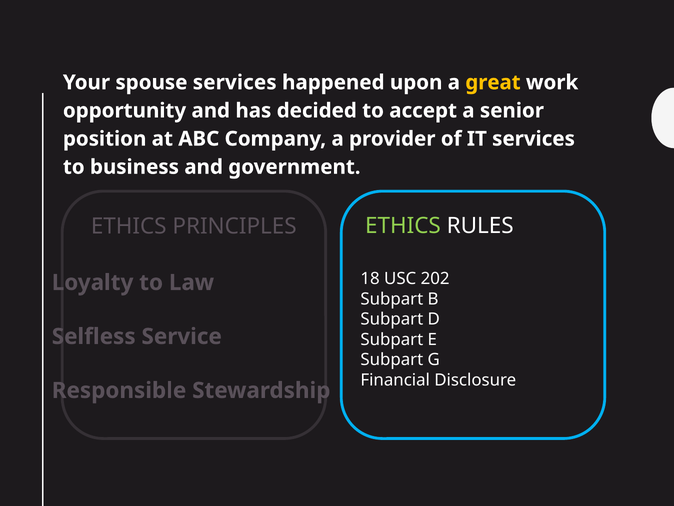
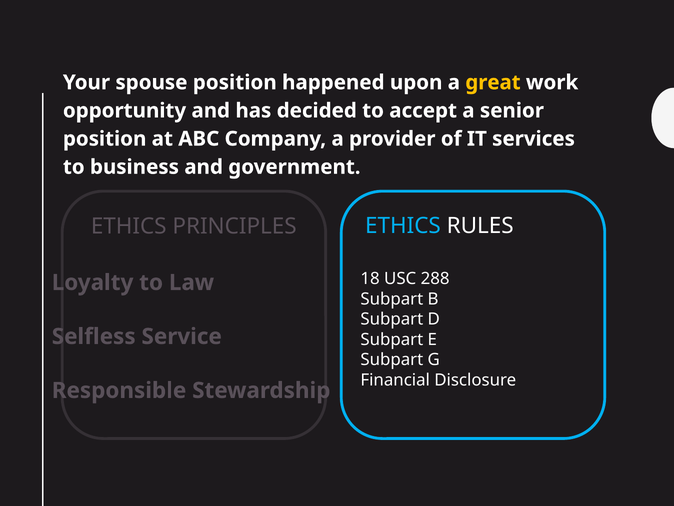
spouse services: services -> position
ETHICS at (403, 226) colour: light green -> light blue
202: 202 -> 288
